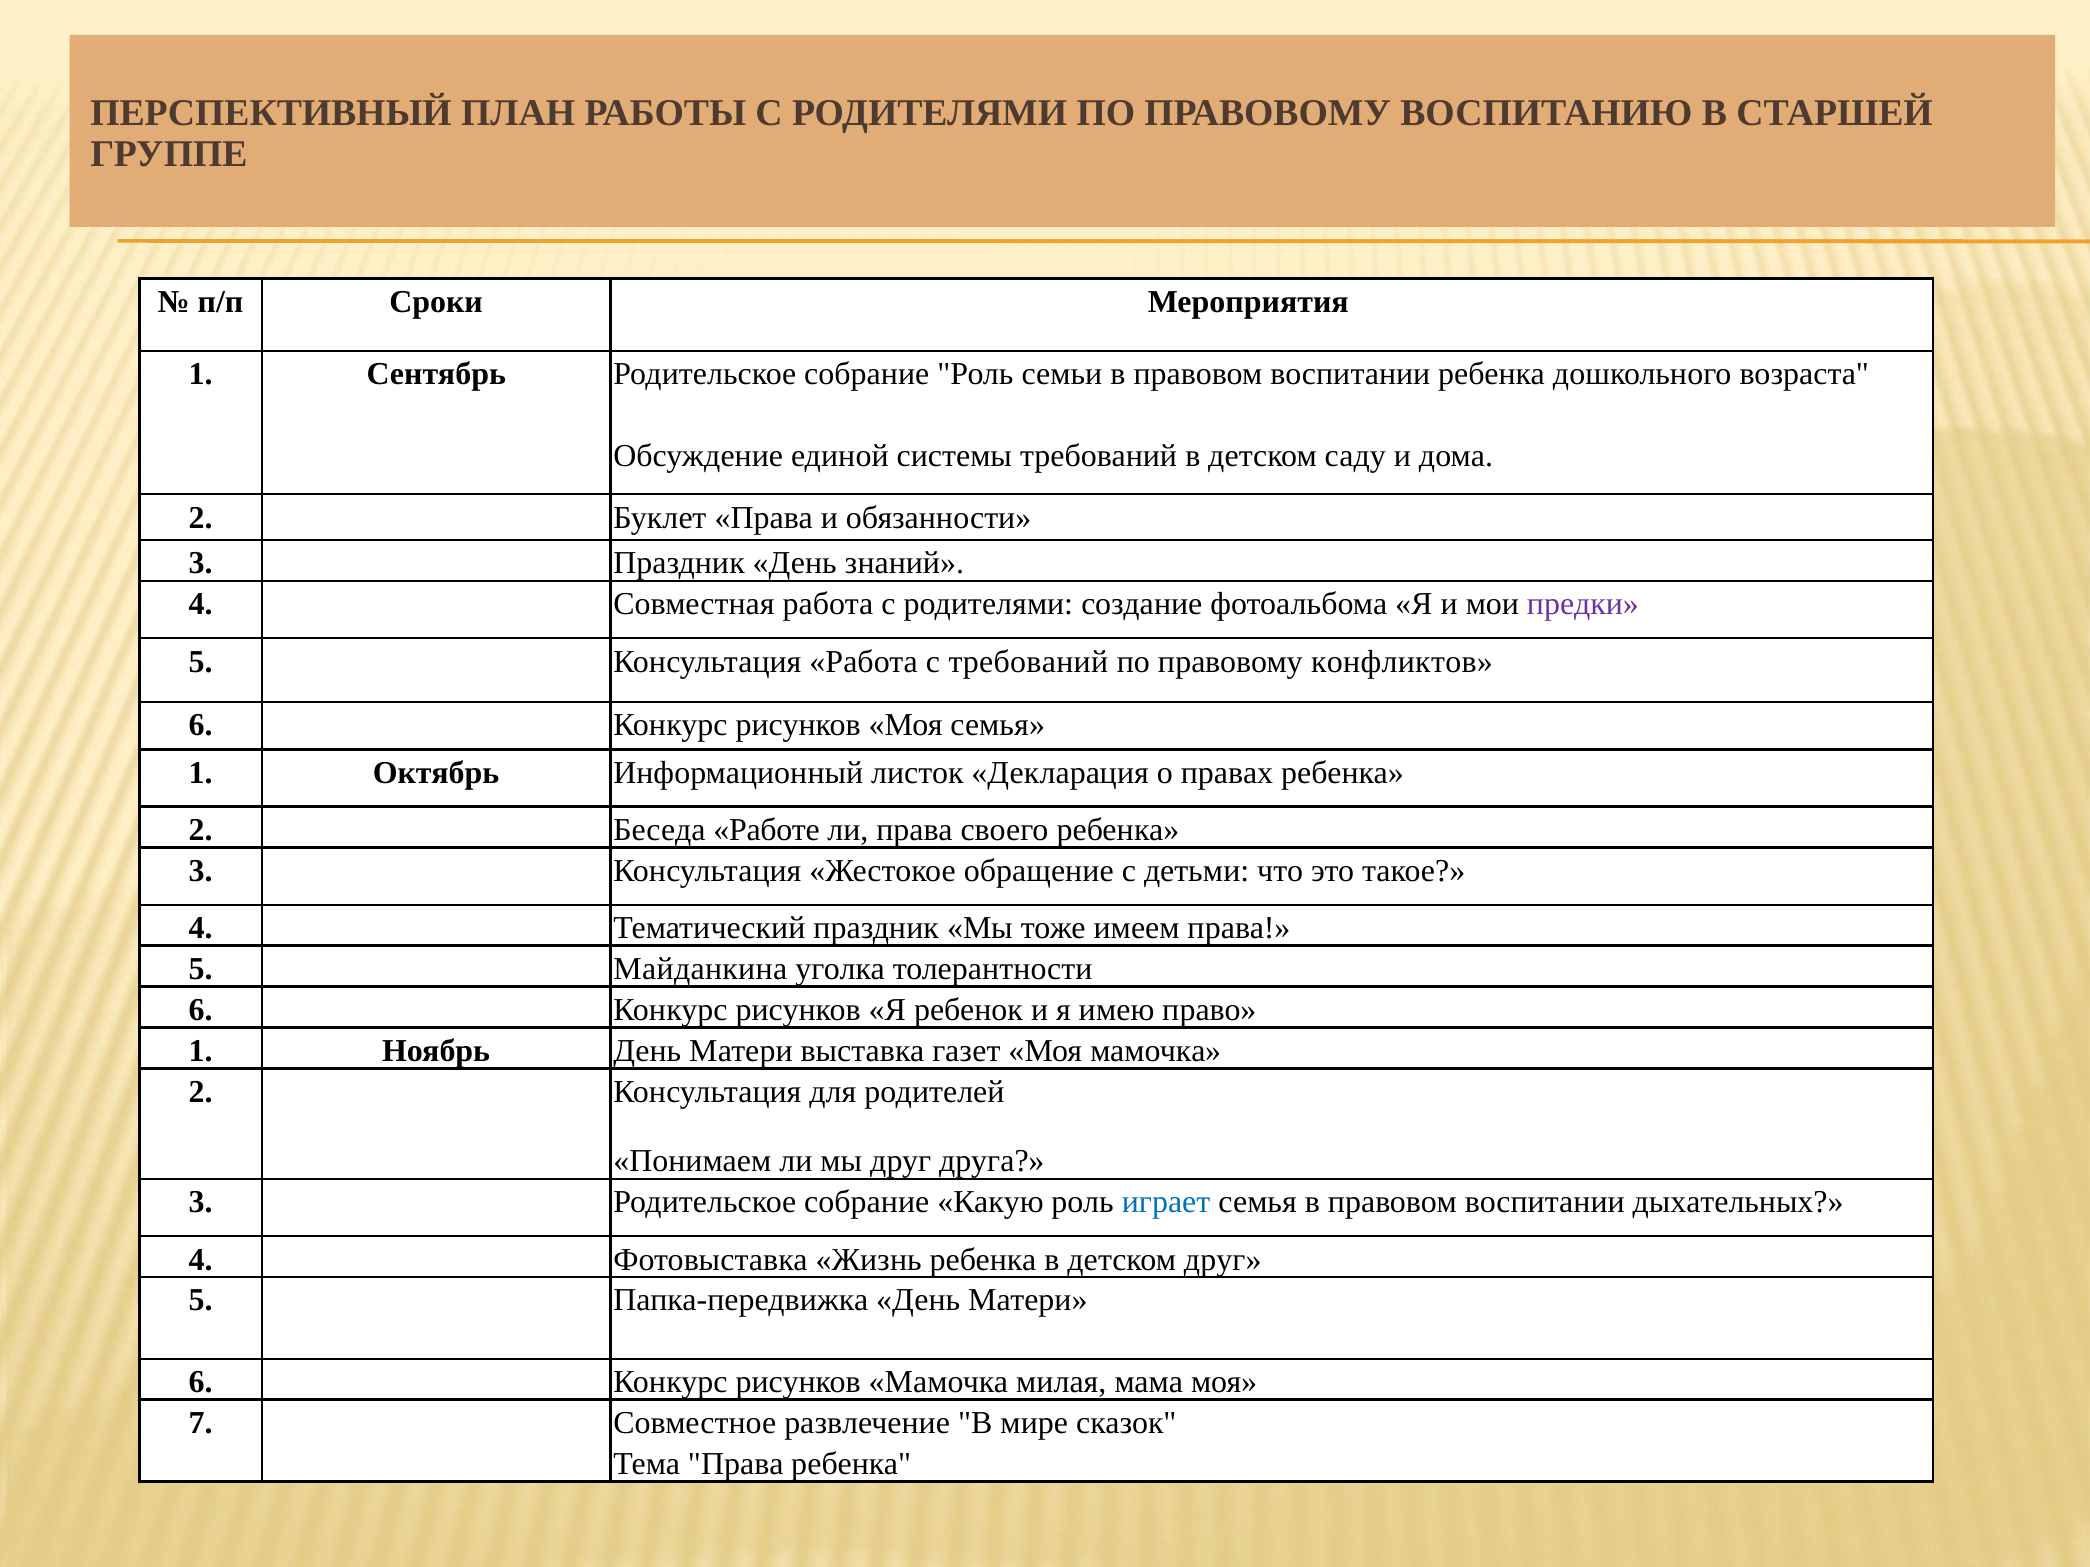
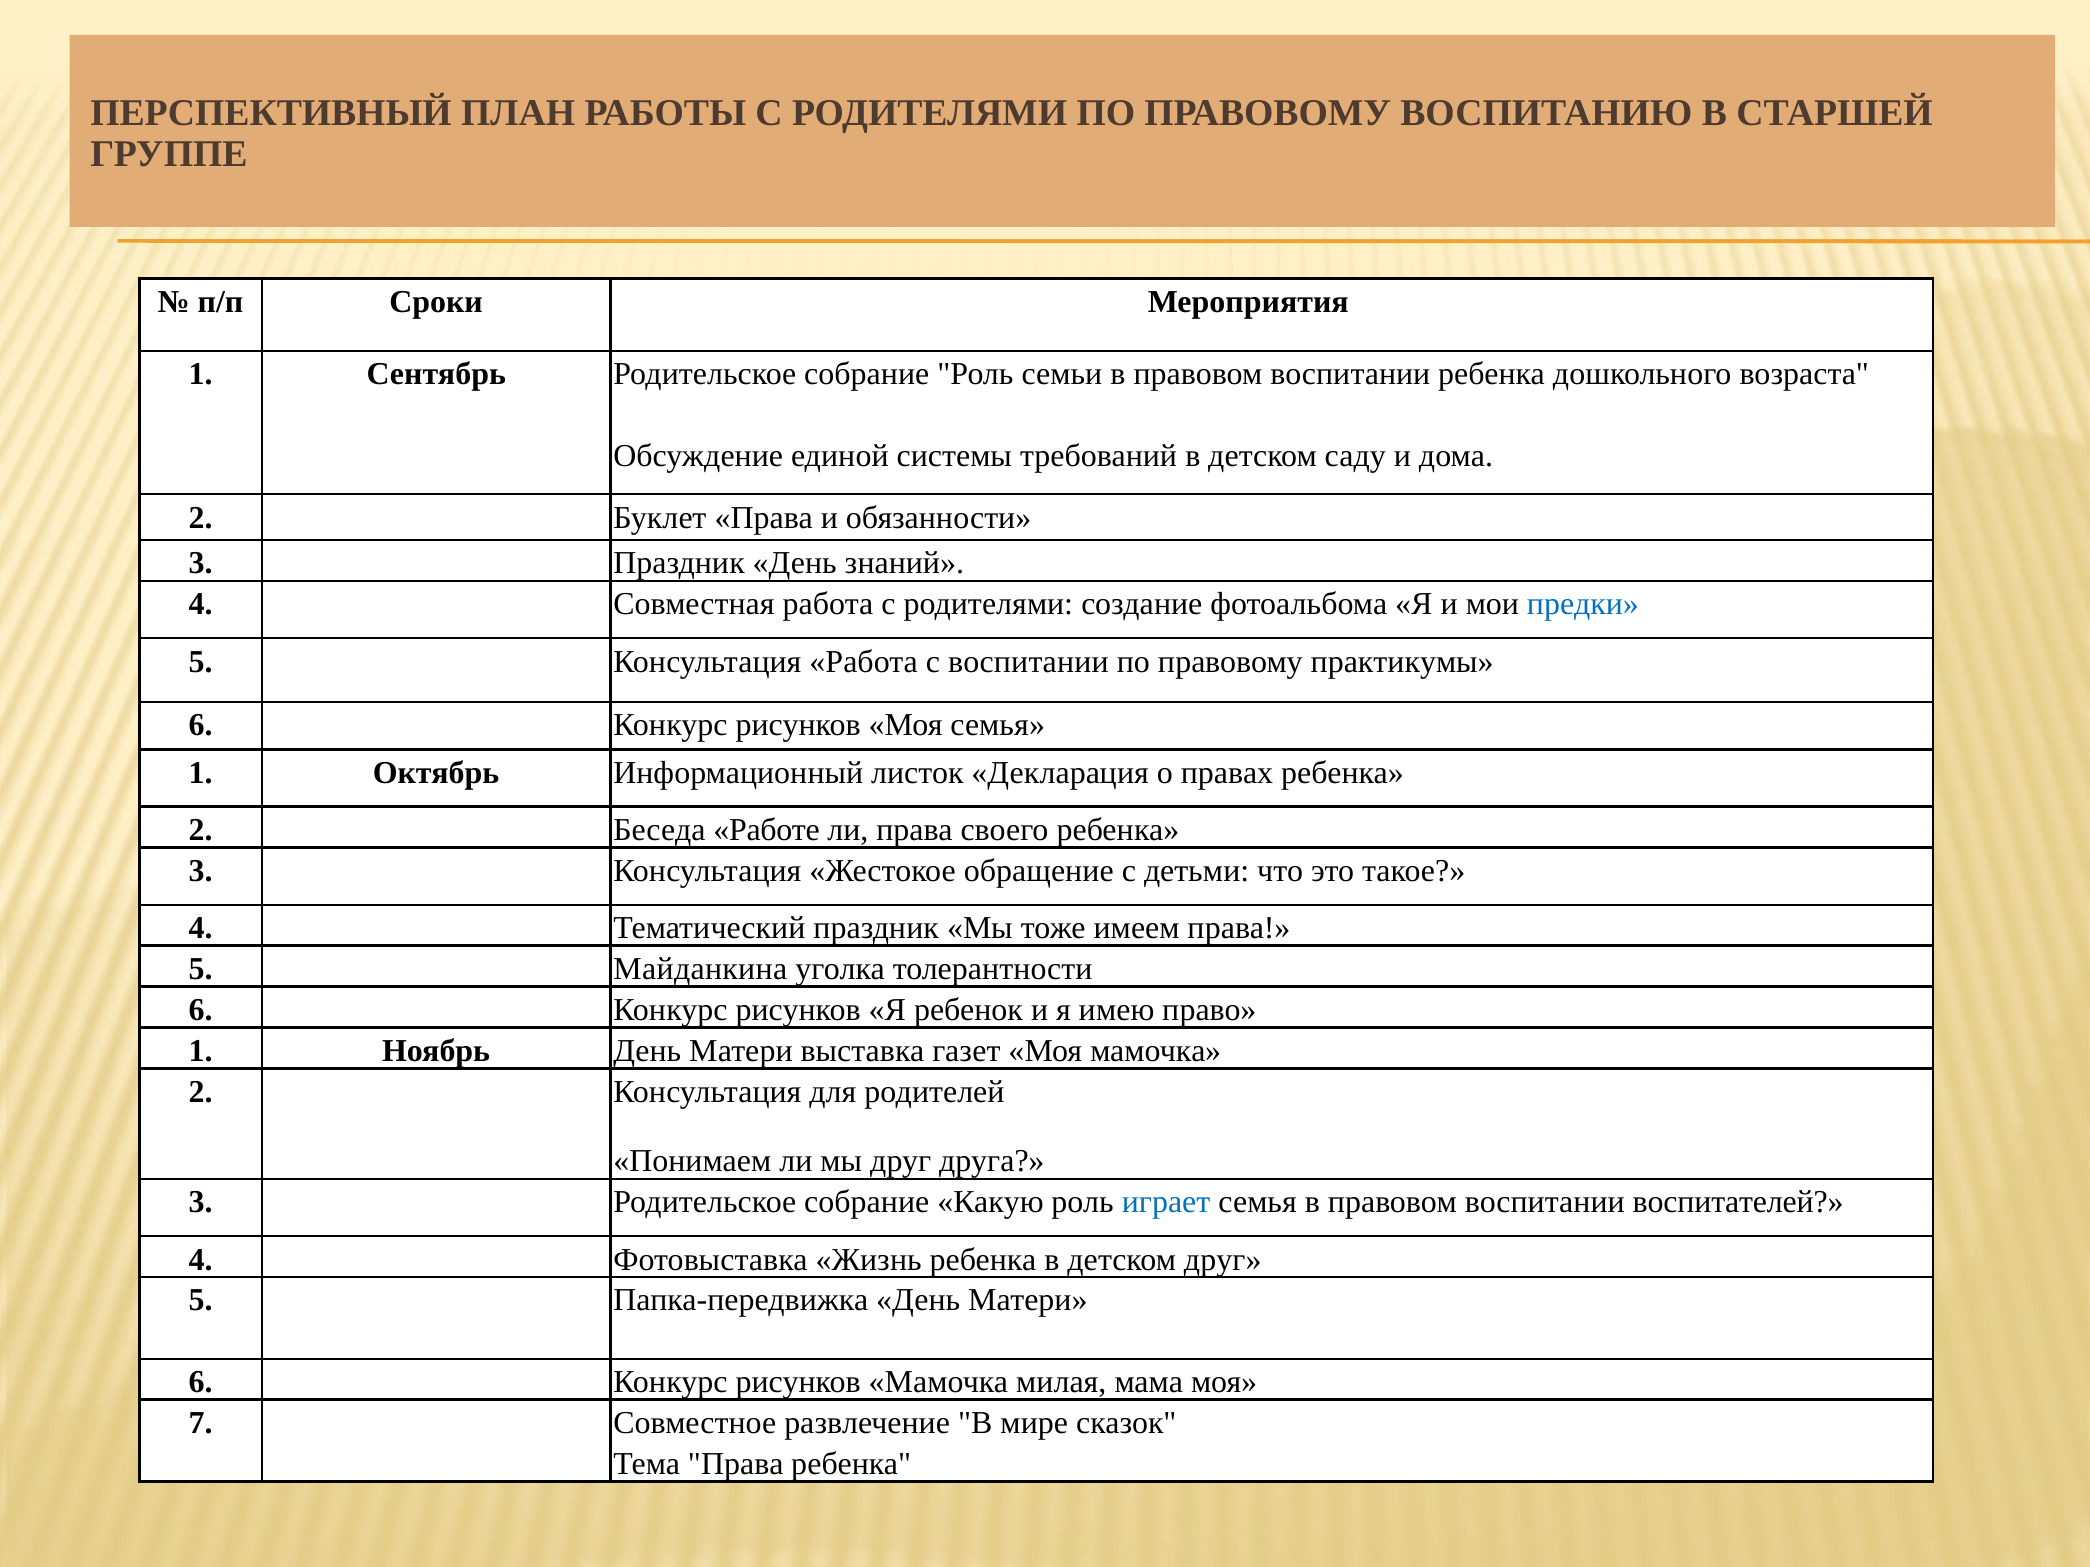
предки colour: purple -> blue
с требований: требований -> воспитании
конфликтов: конфликтов -> практикумы
дыхательных: дыхательных -> воспитателей
